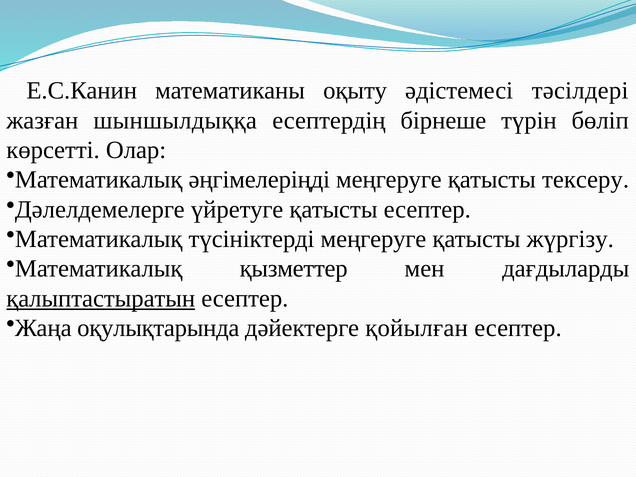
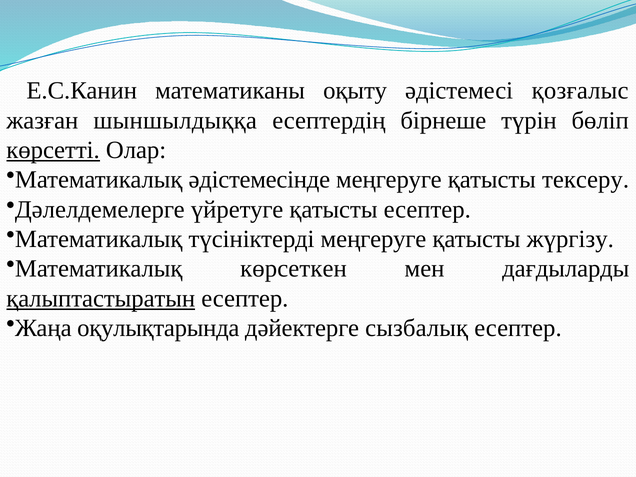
тәсілдері: тәсілдері -> қозғалыс
көрсетті underline: none -> present
әңгімелеріңді: әңгімелеріңді -> әдістемесінде
қызметтер: қызметтер -> көрсеткен
қойылған: қойылған -> сызбалық
